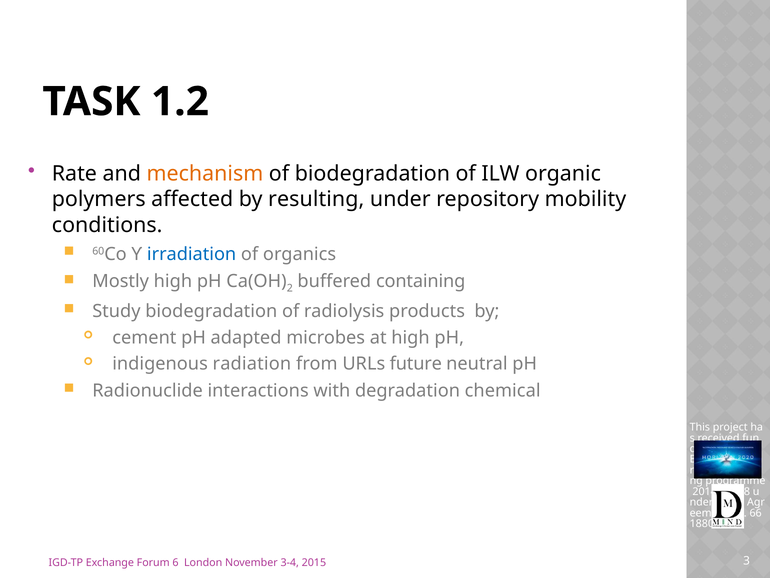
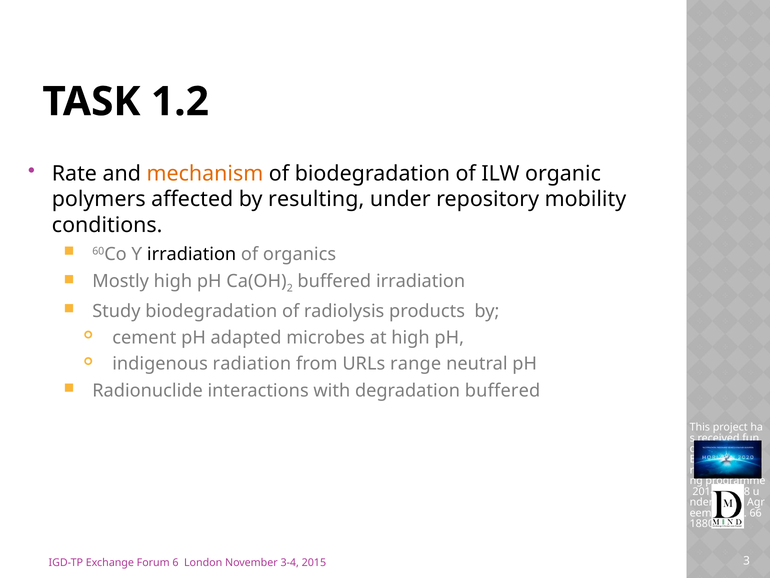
irradiation at (192, 254) colour: blue -> black
buffered containing: containing -> irradiation
future: future -> range
degradation chemical: chemical -> buffered
